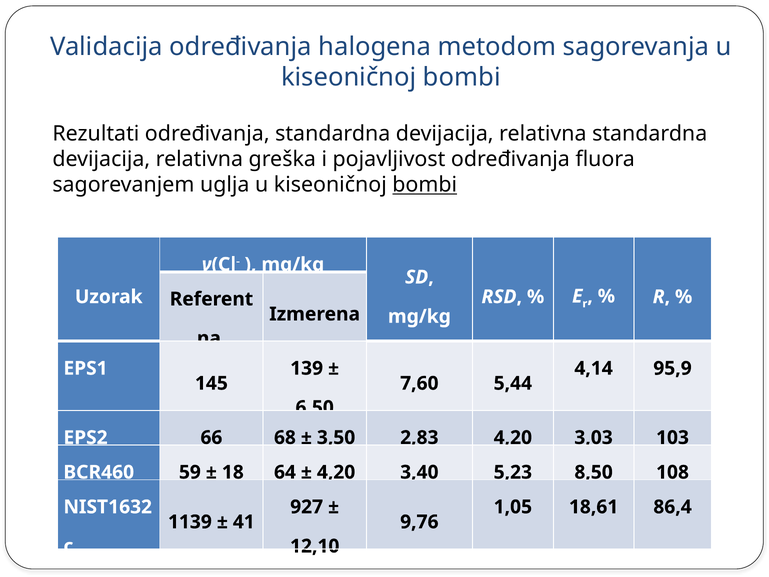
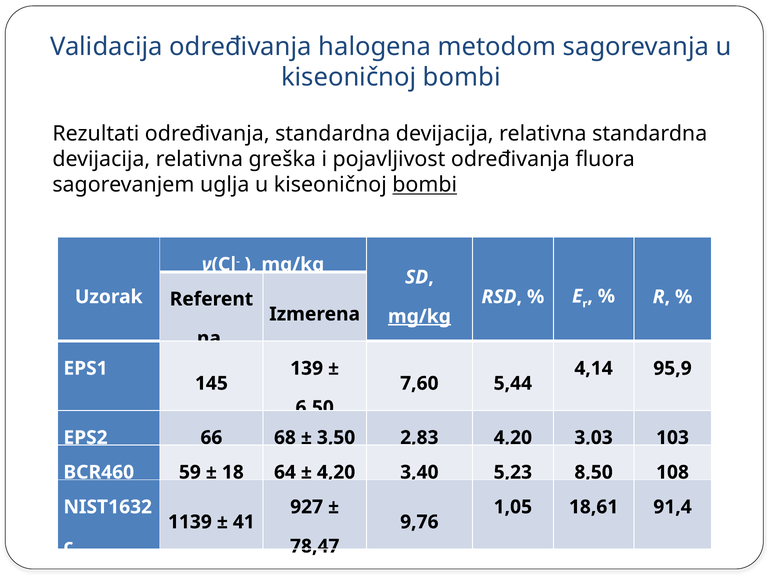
mg/kg at (419, 316) underline: none -> present
86,4: 86,4 -> 91,4
12,10: 12,10 -> 78,47
